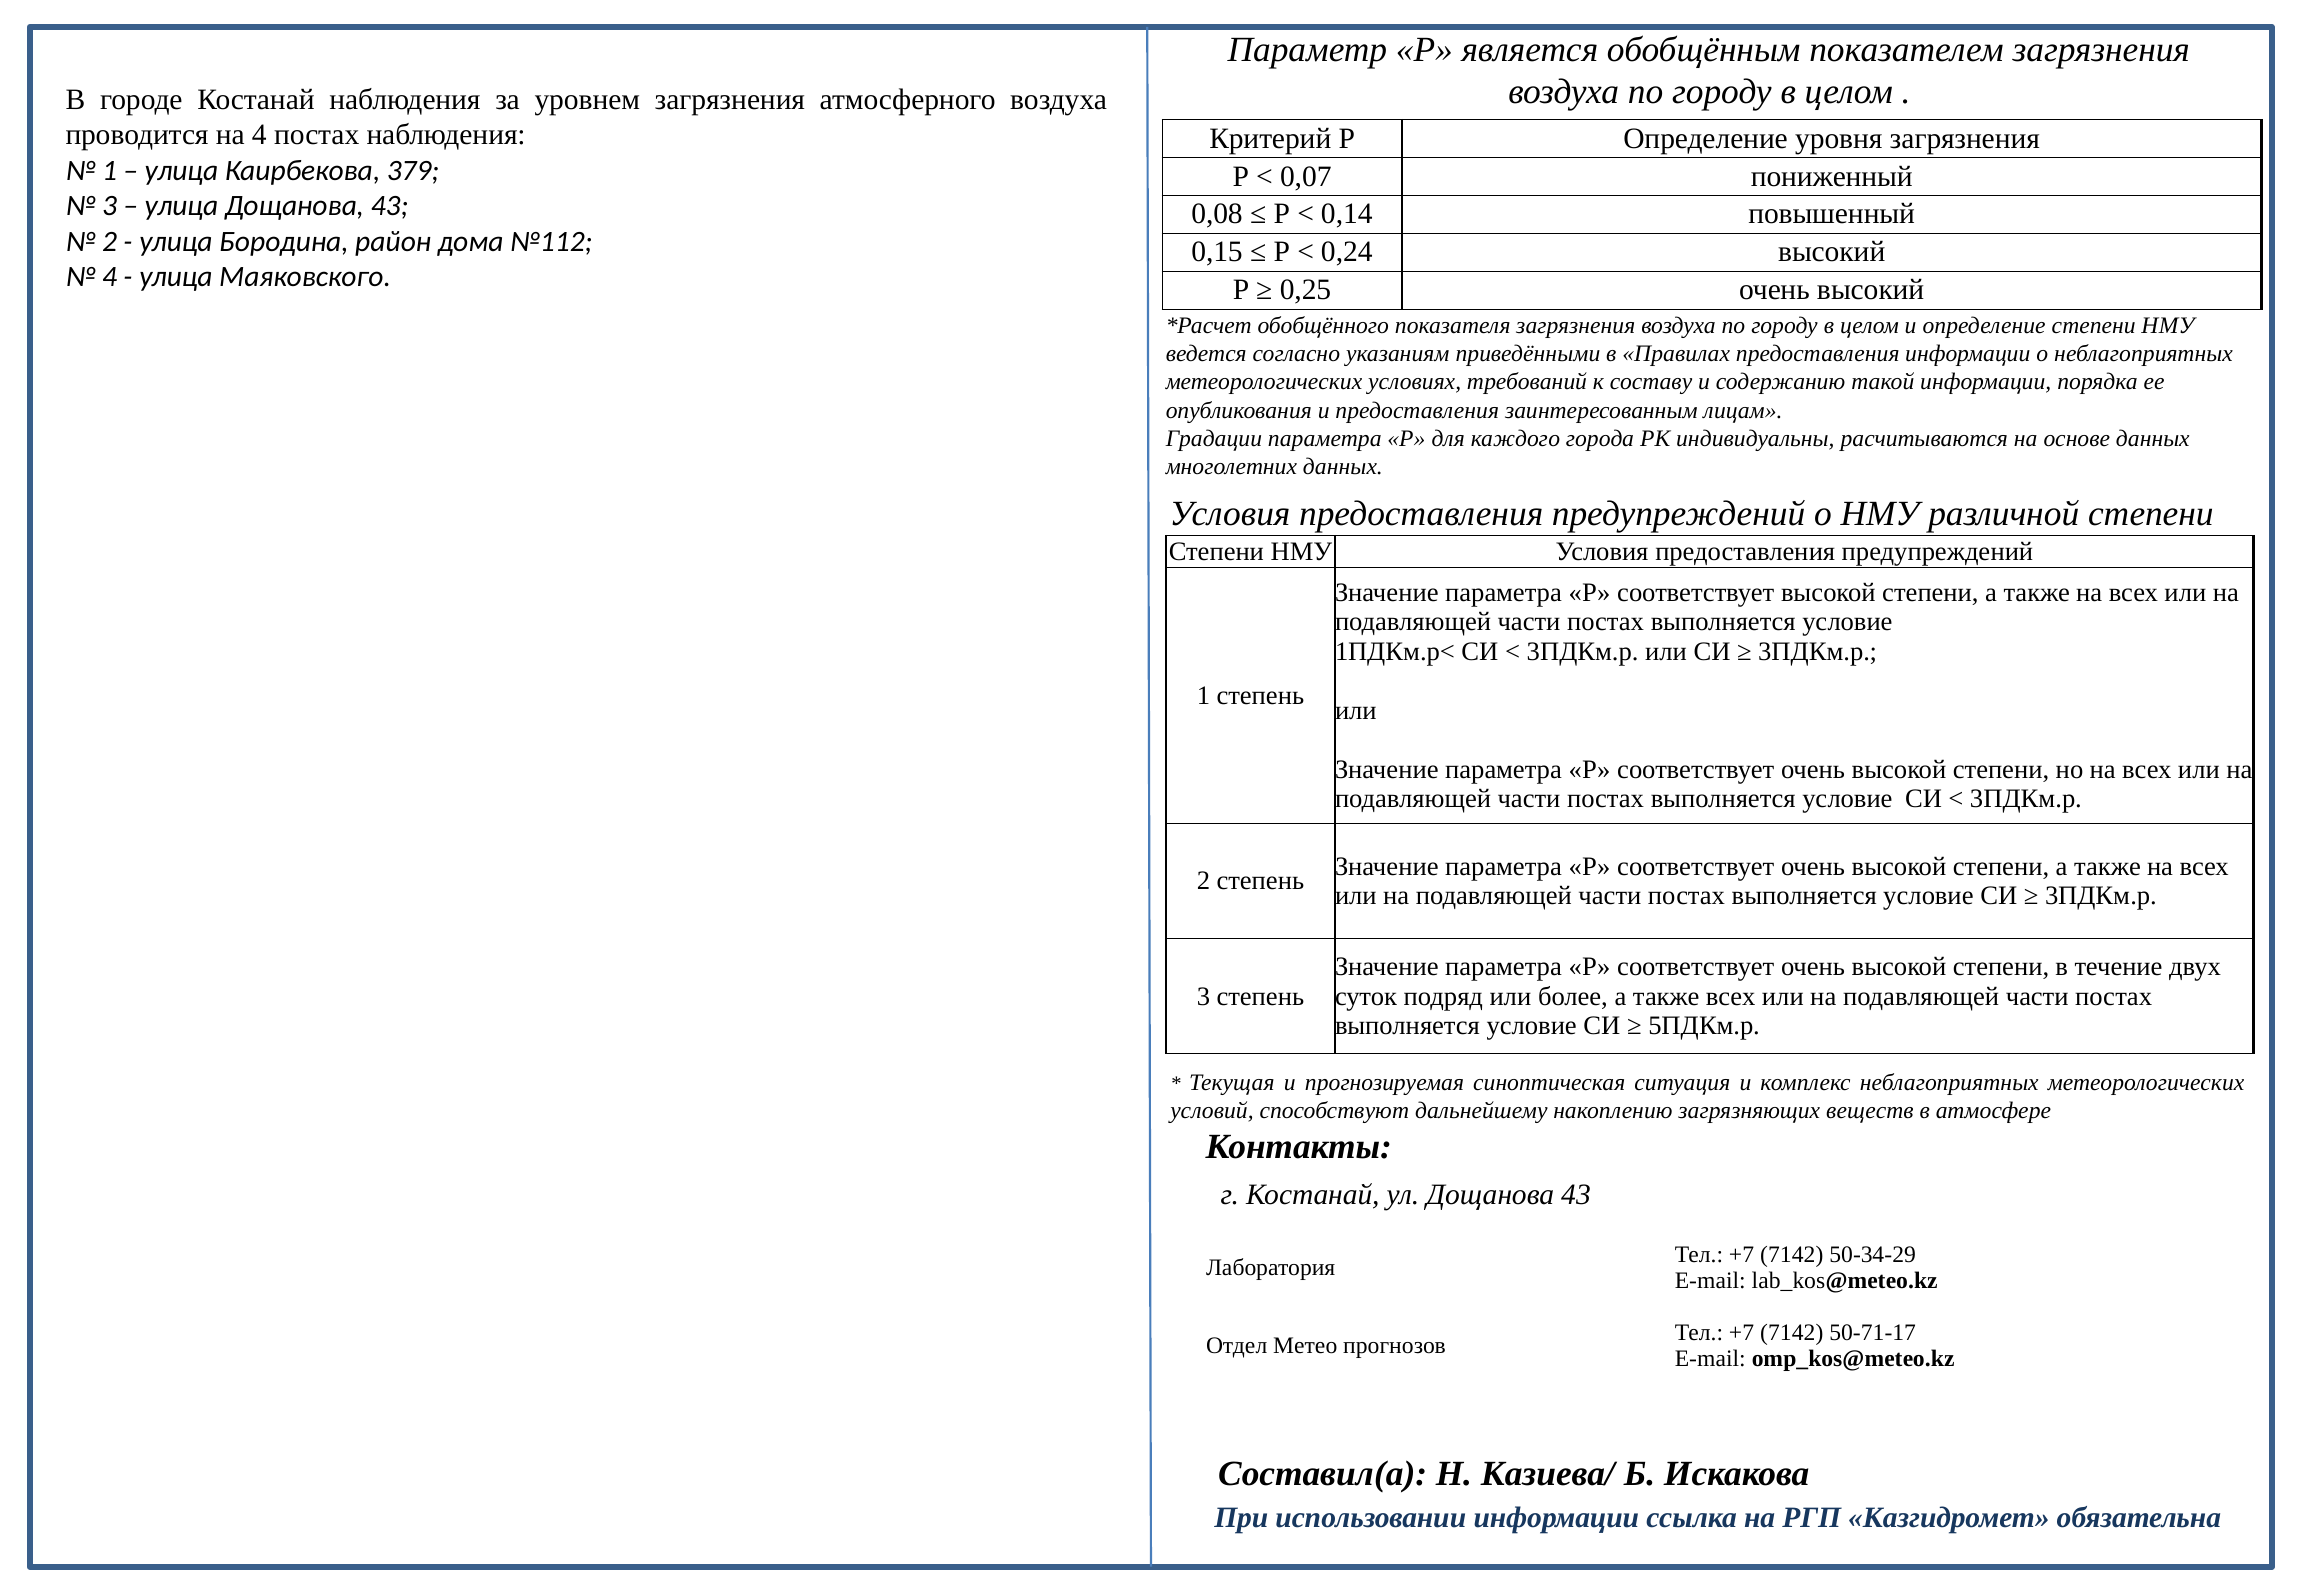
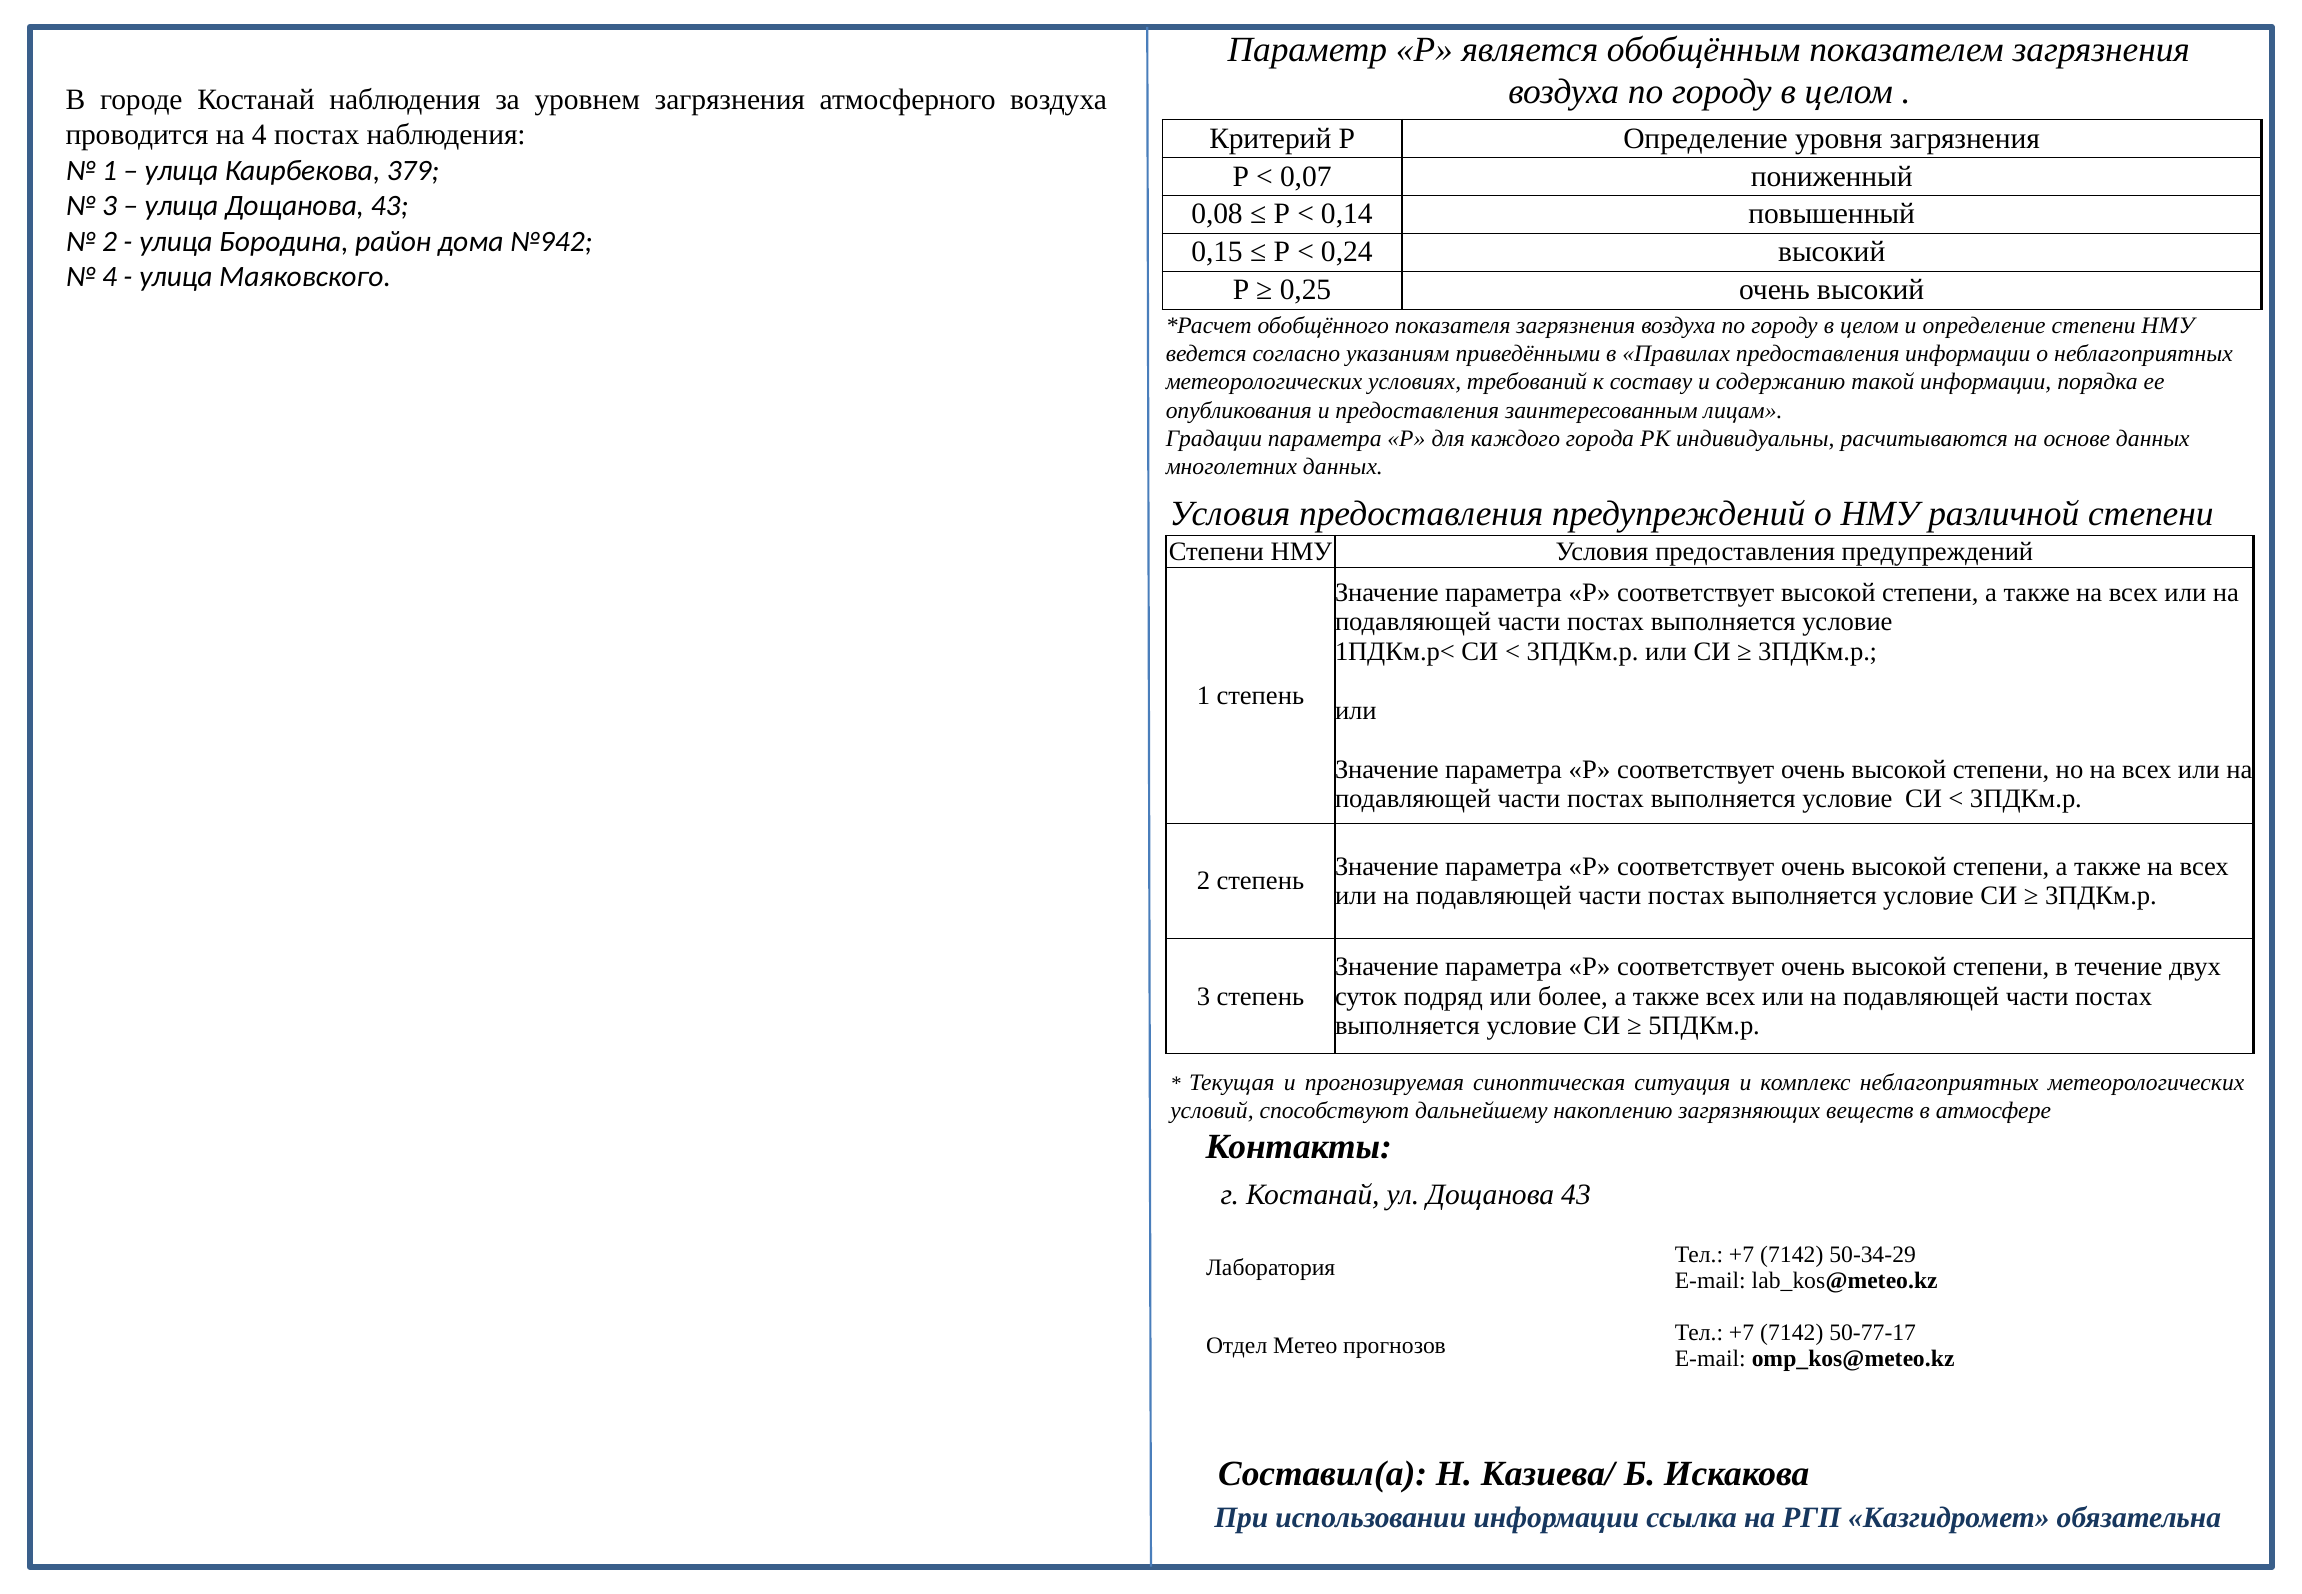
№112: №112 -> №942
50-71-17: 50-71-17 -> 50-77-17
